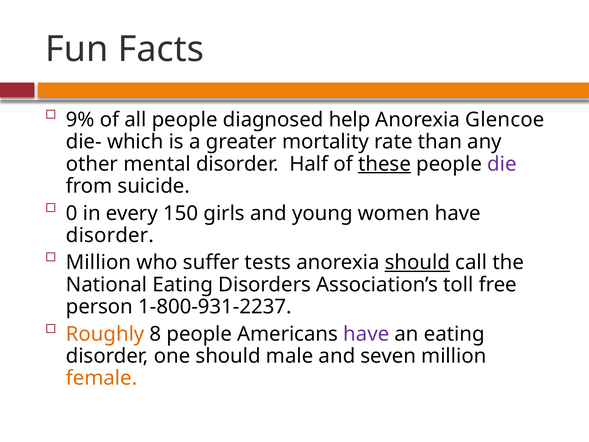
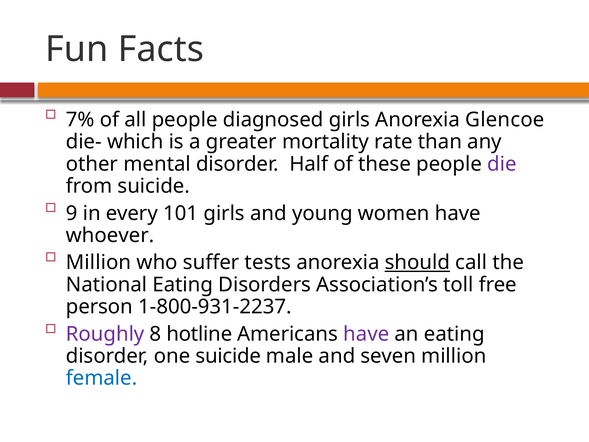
9%: 9% -> 7%
diagnosed help: help -> girls
these underline: present -> none
0: 0 -> 9
150: 150 -> 101
disorder at (110, 235): disorder -> whoever
Roughly colour: orange -> purple
8 people: people -> hotline
one should: should -> suicide
female colour: orange -> blue
